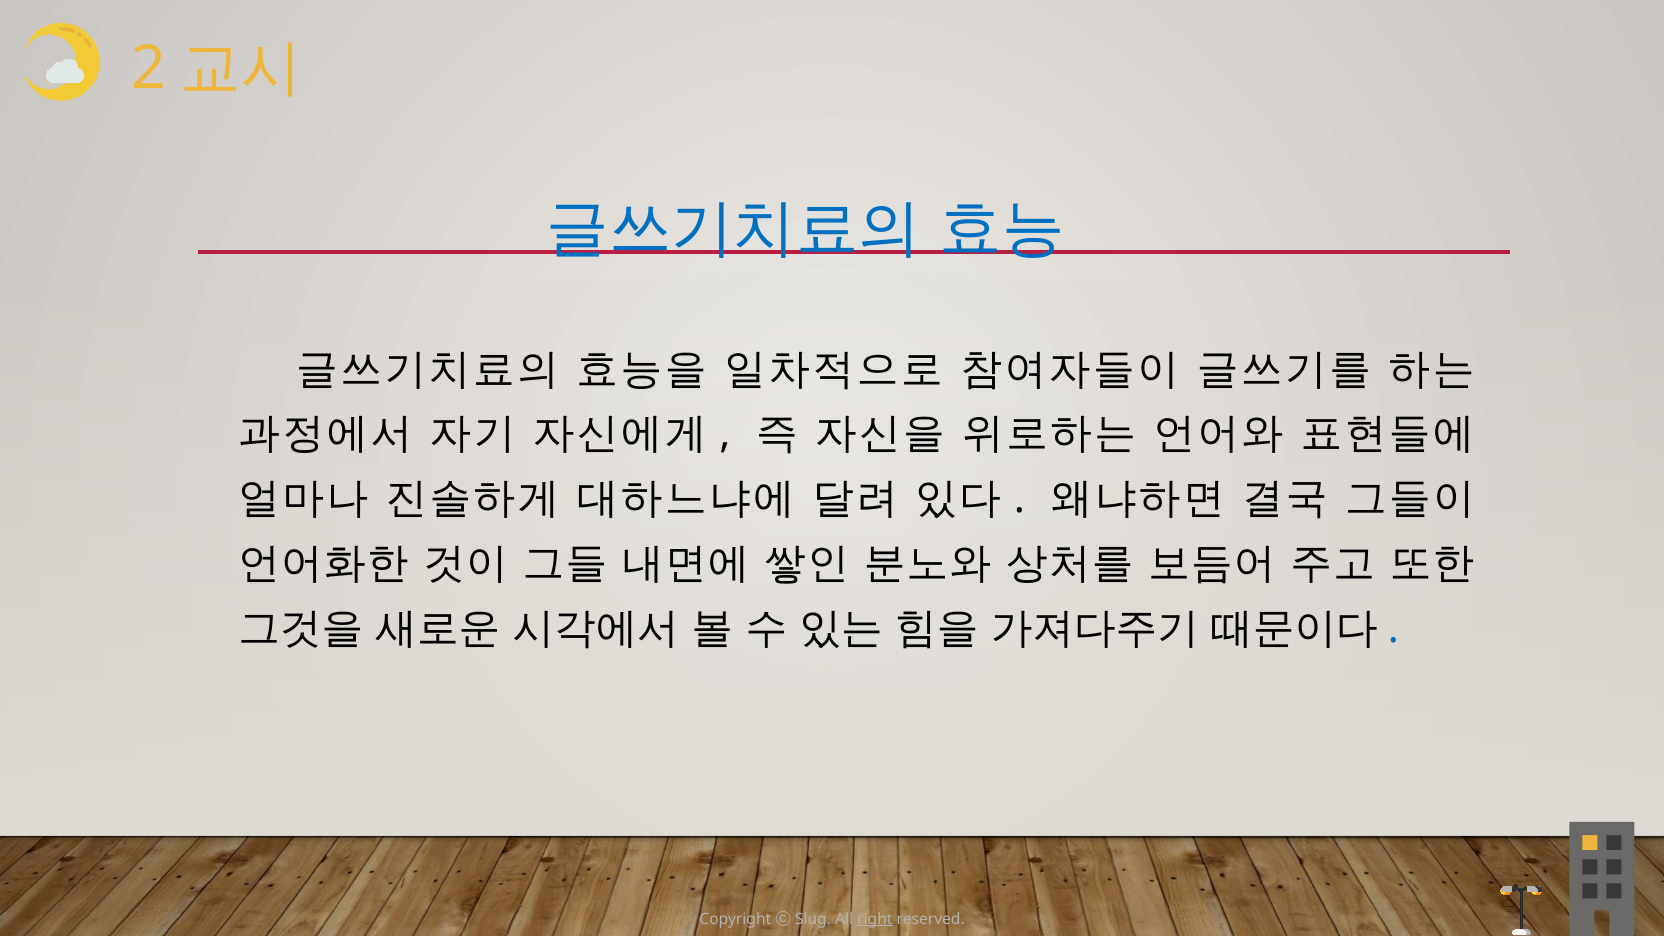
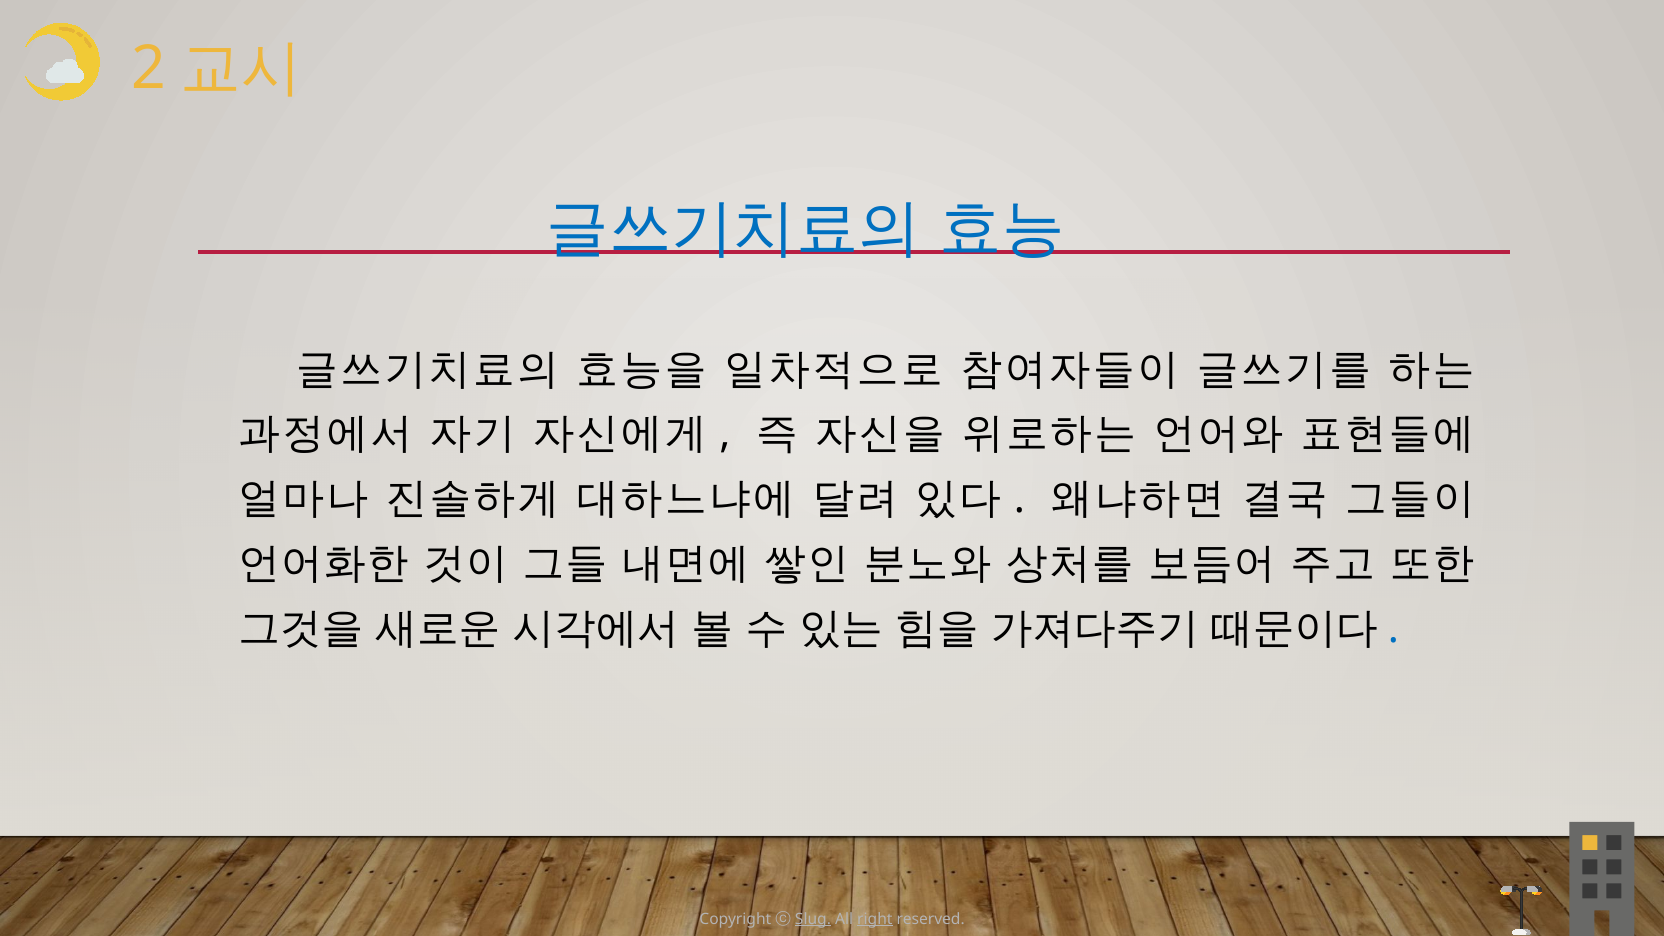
Slug underline: none -> present
